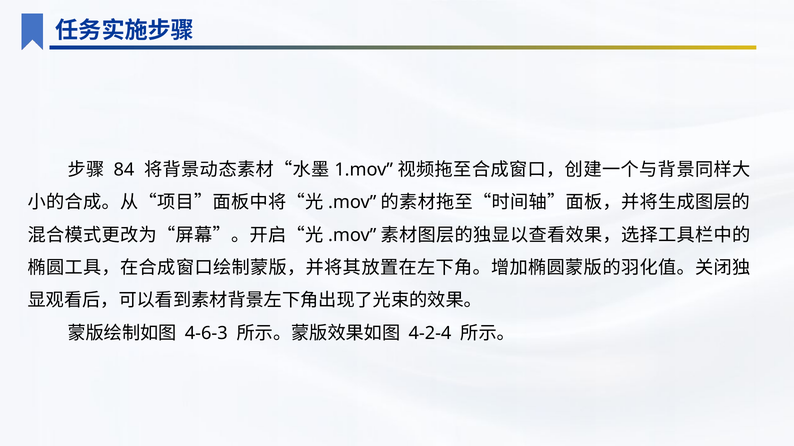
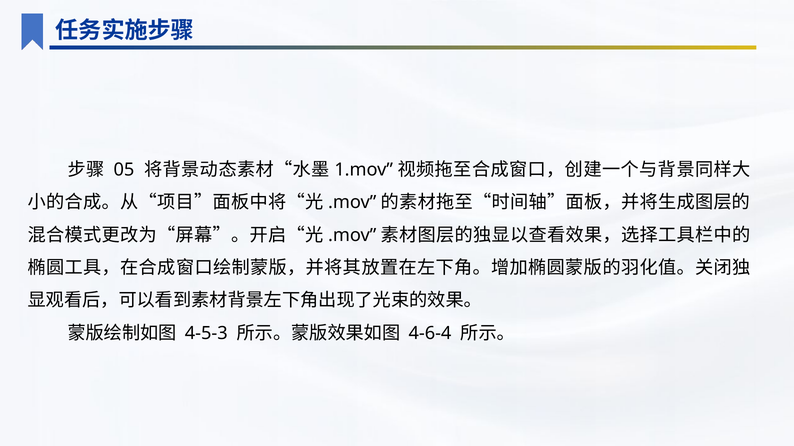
84: 84 -> 05
4-6-3: 4-6-3 -> 4-5-3
4-2-4: 4-2-4 -> 4-6-4
